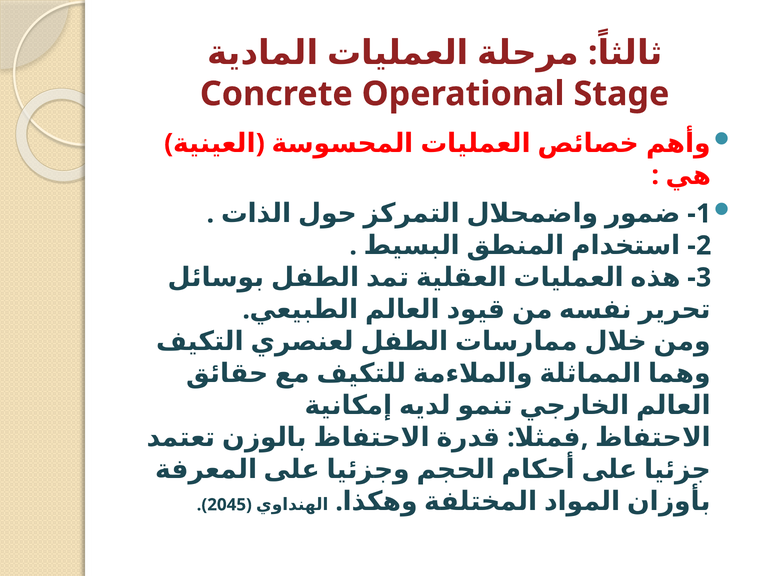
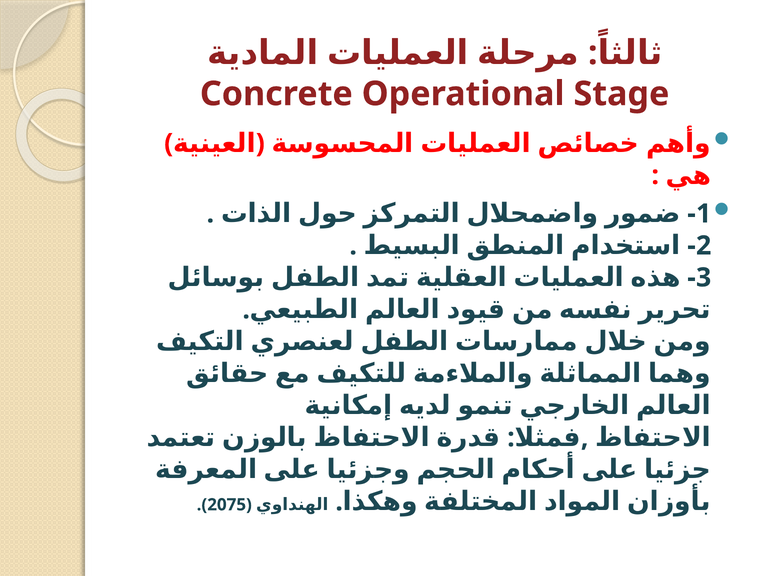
2045: 2045 -> 2075
